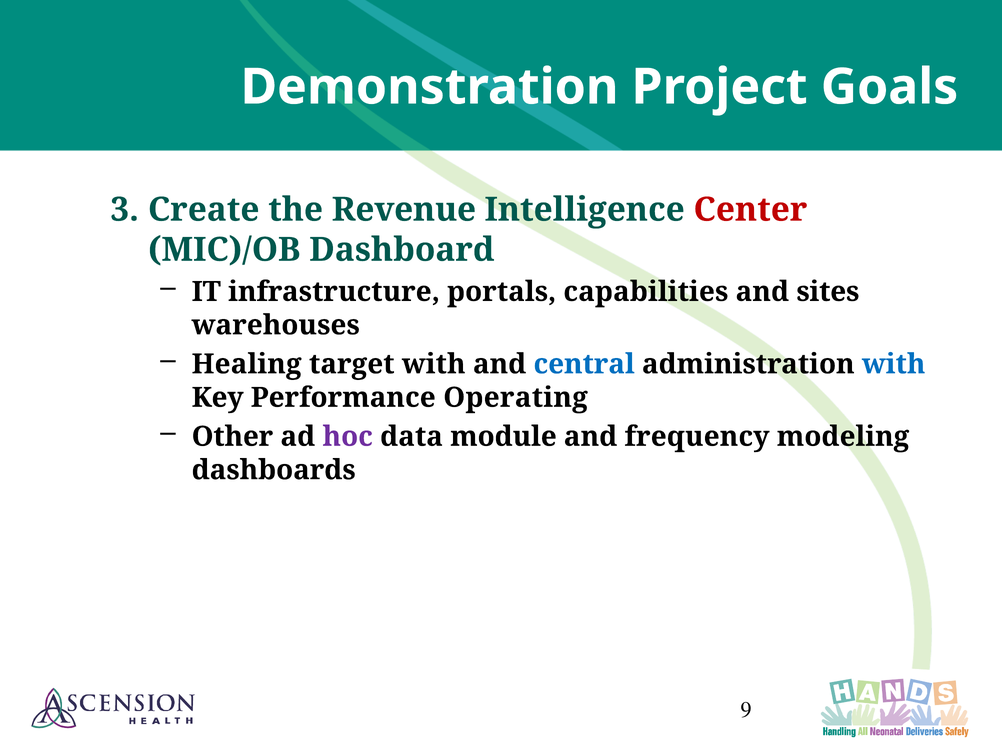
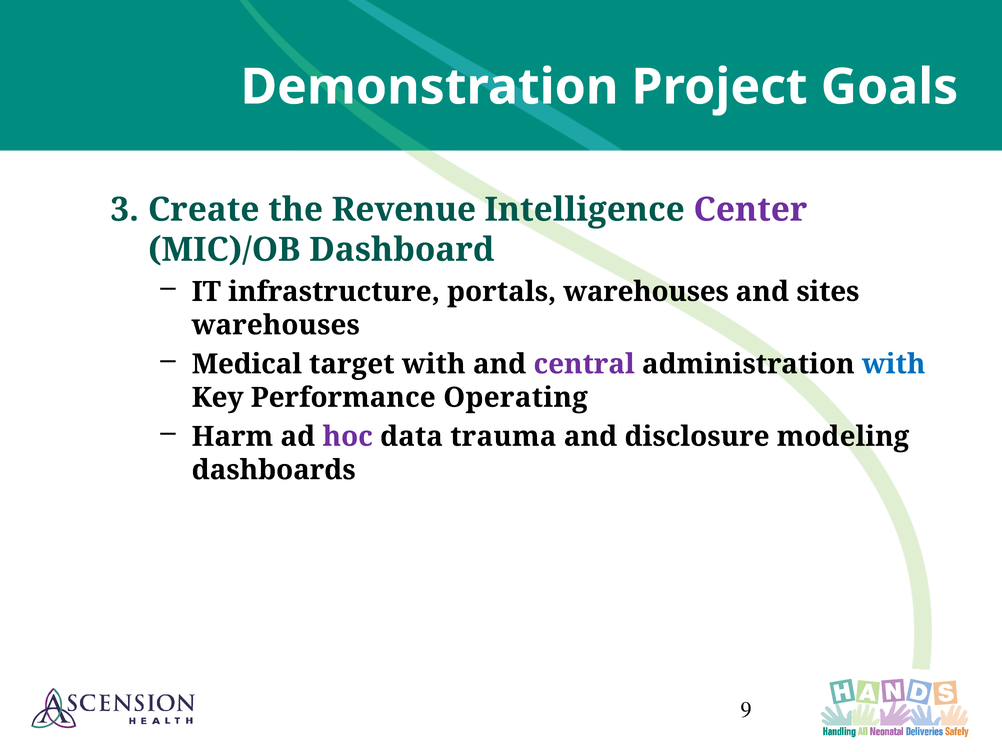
Center colour: red -> purple
portals capabilities: capabilities -> warehouses
Healing: Healing -> Medical
central colour: blue -> purple
Other: Other -> Harm
module: module -> trauma
frequency: frequency -> disclosure
